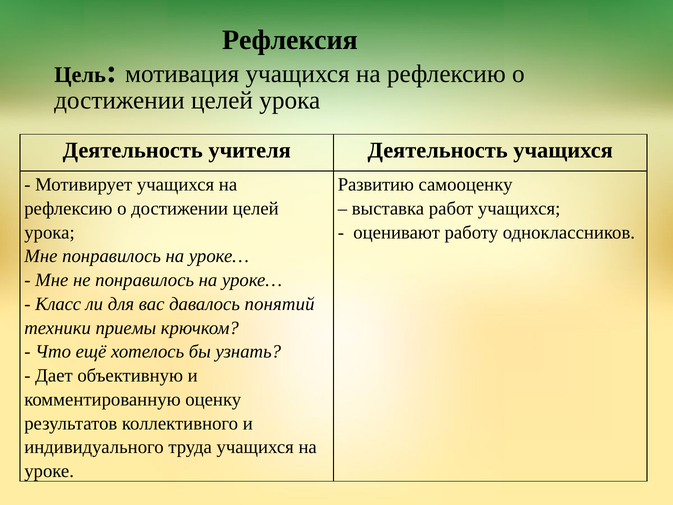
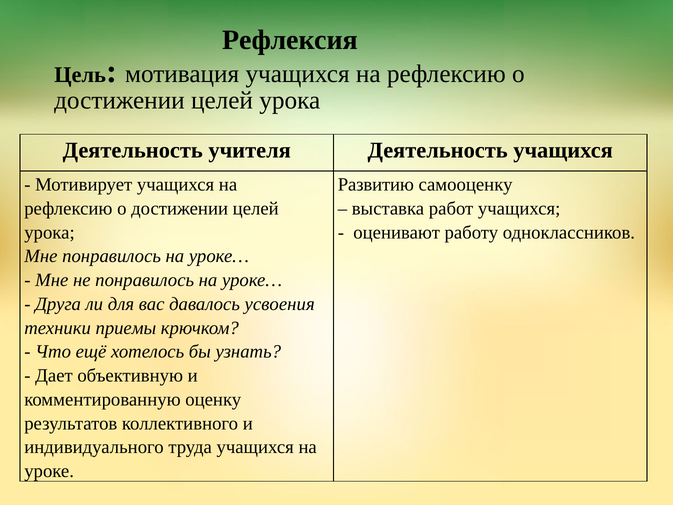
Класс: Класс -> Друга
понятий: понятий -> усвоения
